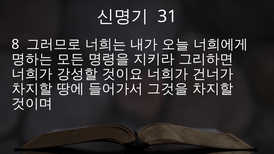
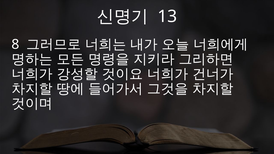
31: 31 -> 13
